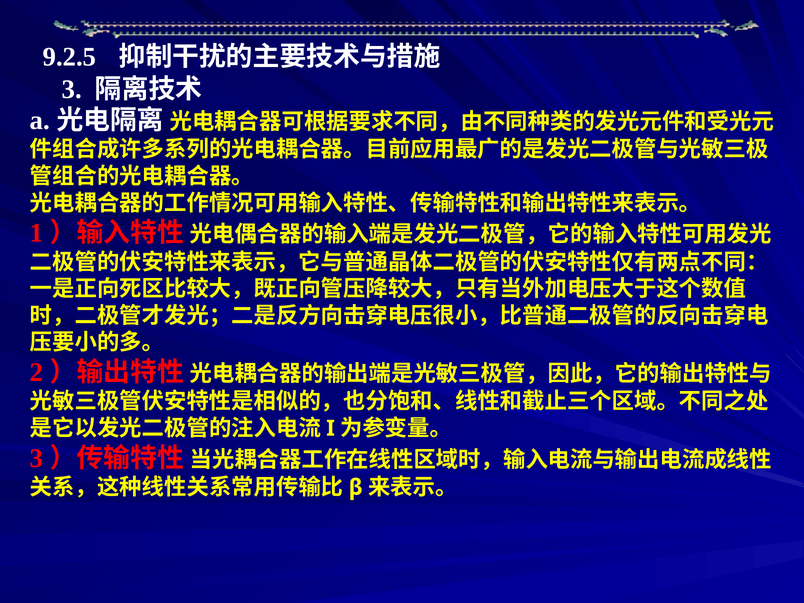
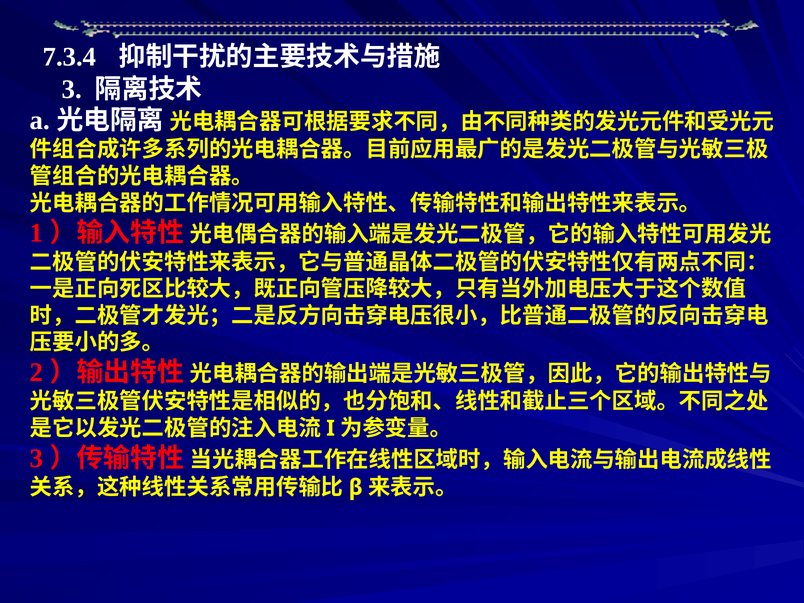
9.2.5: 9.2.5 -> 7.3.4
